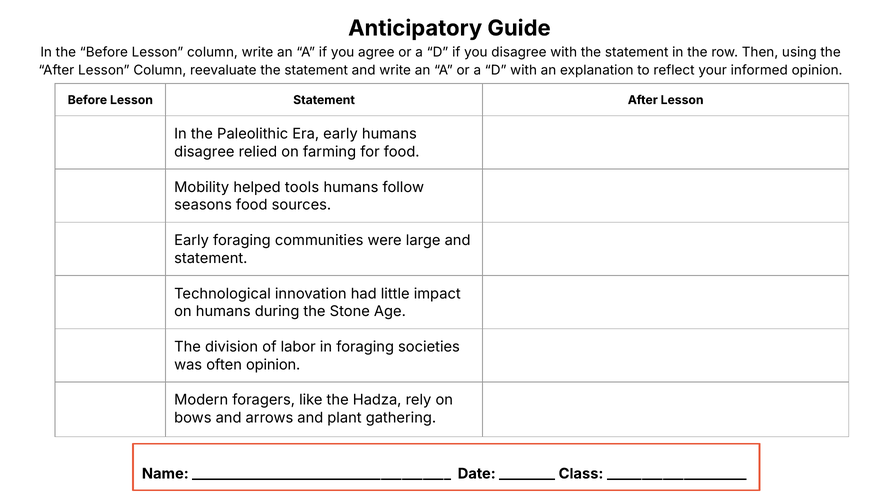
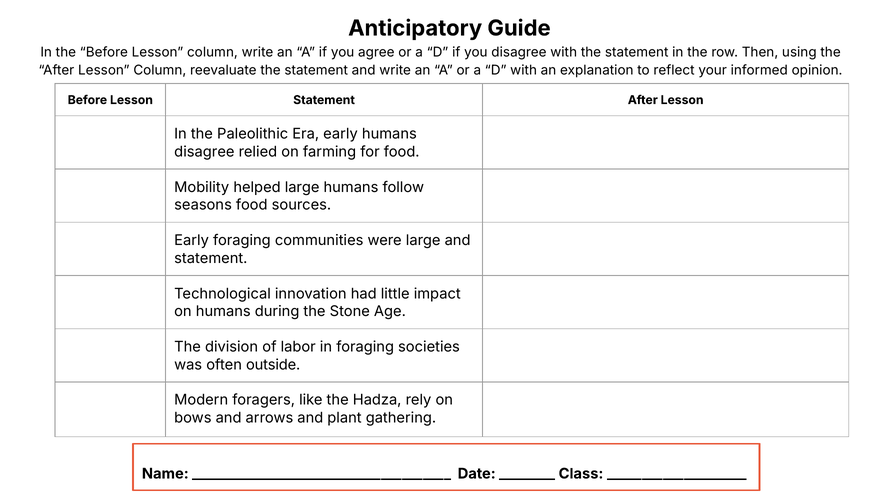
helped tools: tools -> large
often opinion: opinion -> outside
